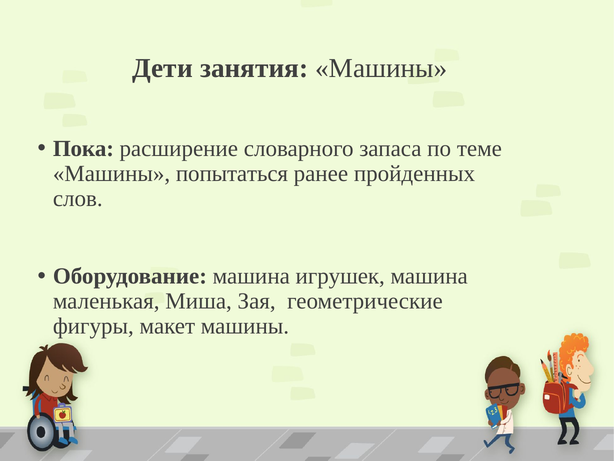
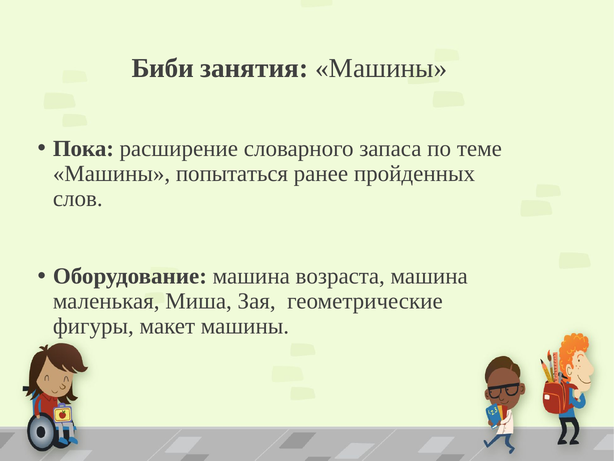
Дети: Дети -> Биби
игрушек: игрушек -> возраста
